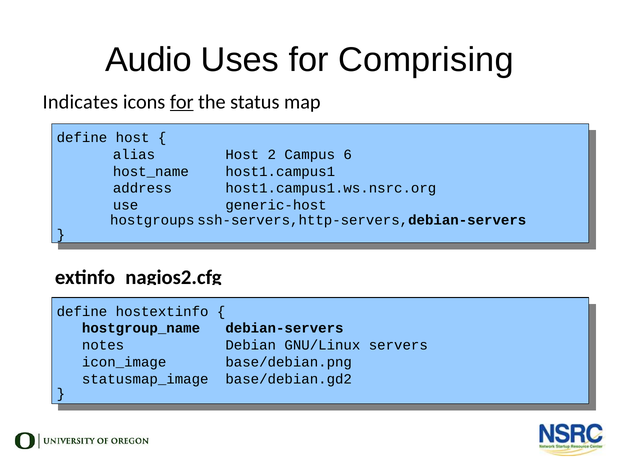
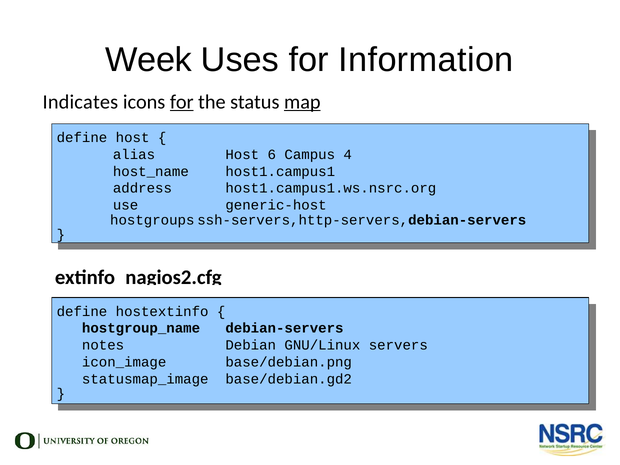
Audio: Audio -> Week
Comprising: Comprising -> Information
map underline: none -> present
2: 2 -> 6
6: 6 -> 4
